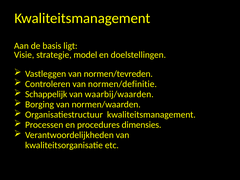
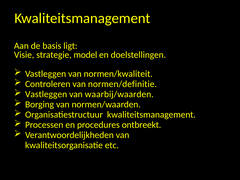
normen/tevreden: normen/tevreden -> normen/kwaliteit
Schappelijk at (46, 94): Schappelijk -> Vastleggen
dimensies: dimensies -> ontbreekt
